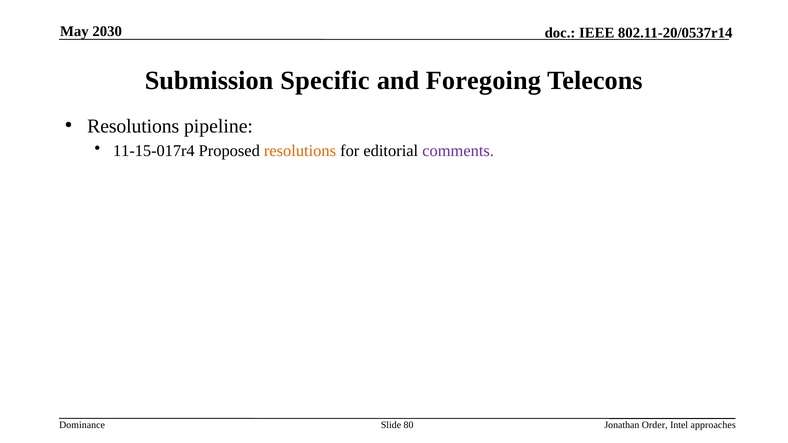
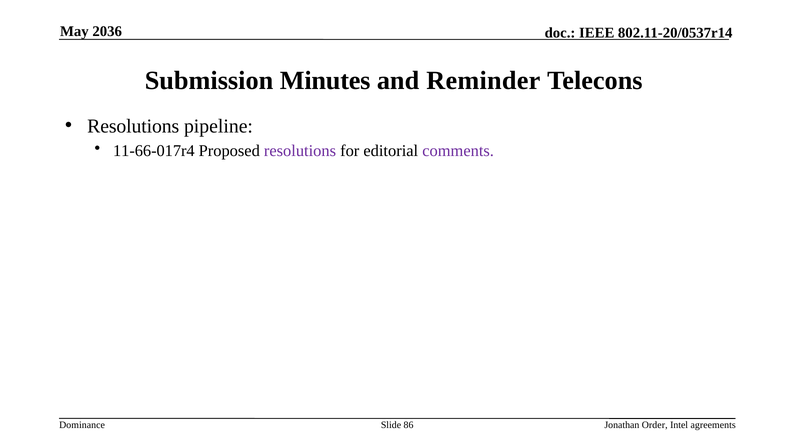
2030: 2030 -> 2036
Specific: Specific -> Minutes
Foregoing: Foregoing -> Reminder
11-15-017r4: 11-15-017r4 -> 11-66-017r4
resolutions at (300, 151) colour: orange -> purple
80: 80 -> 86
approaches: approaches -> agreements
